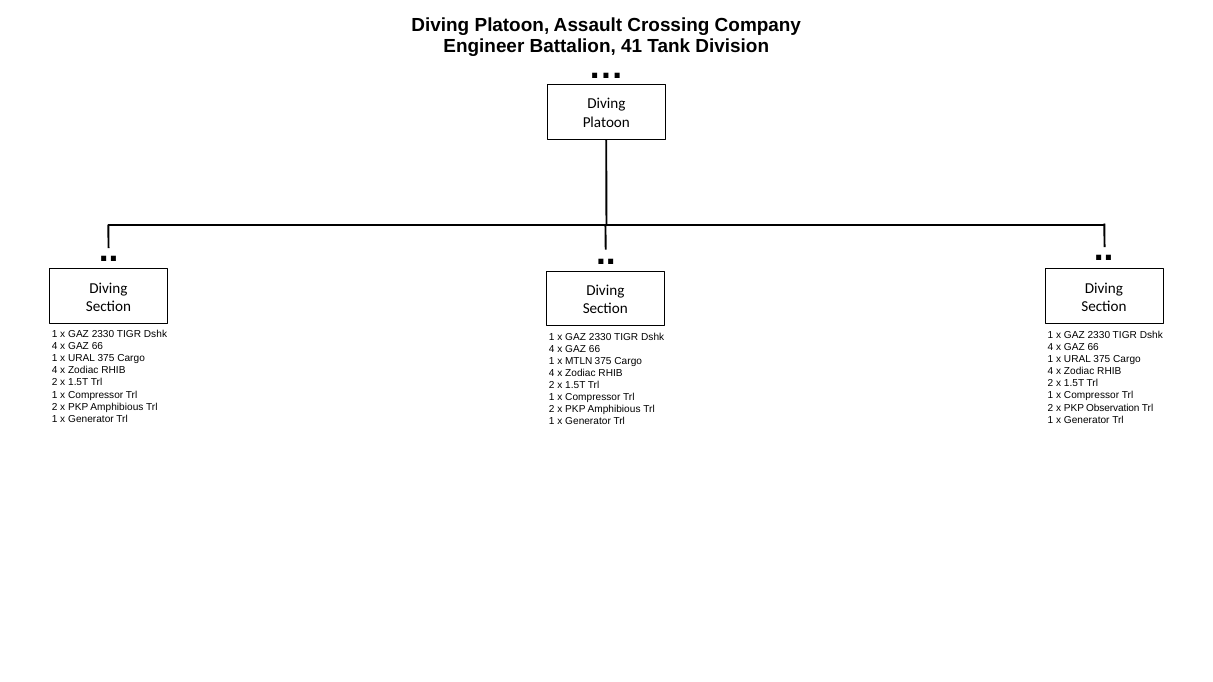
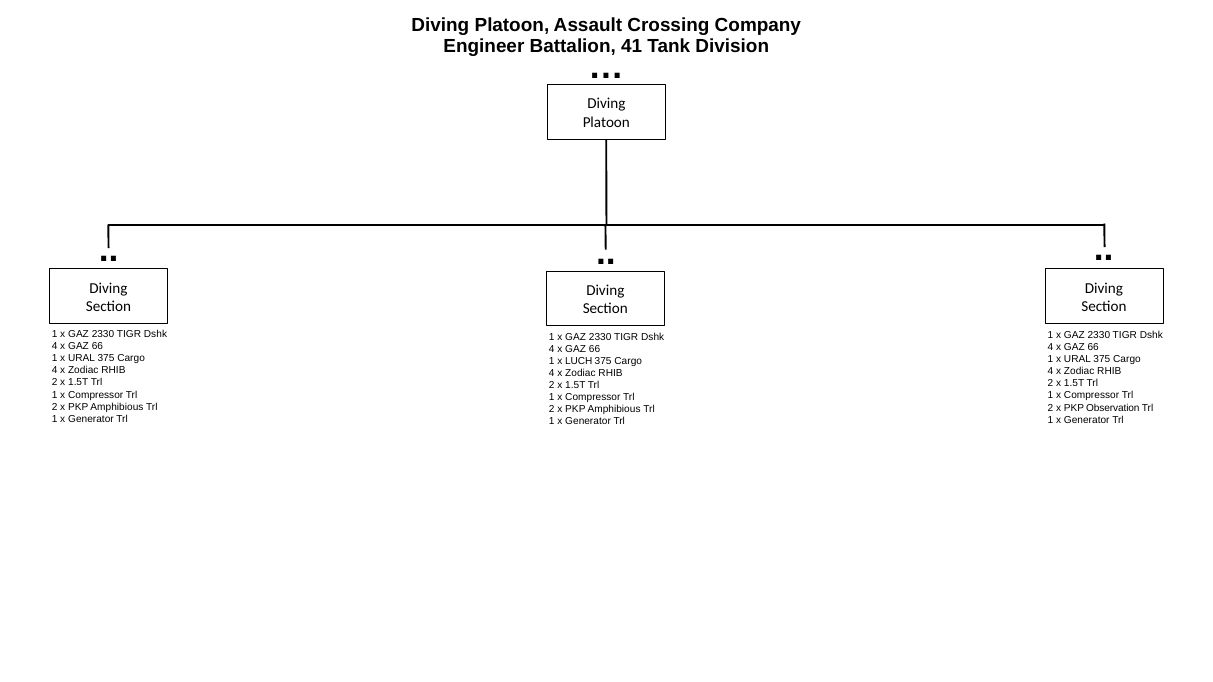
MTLN: MTLN -> LUCH
